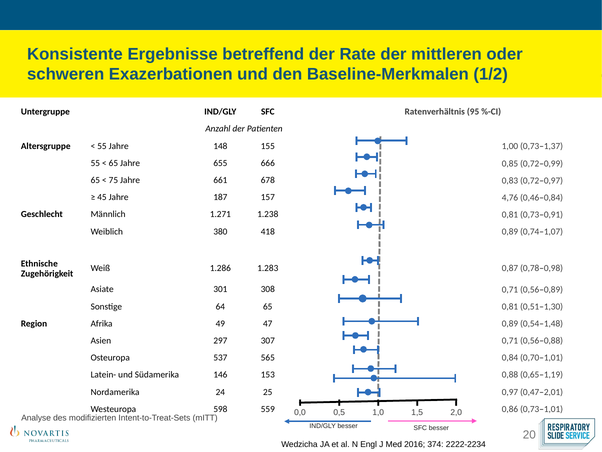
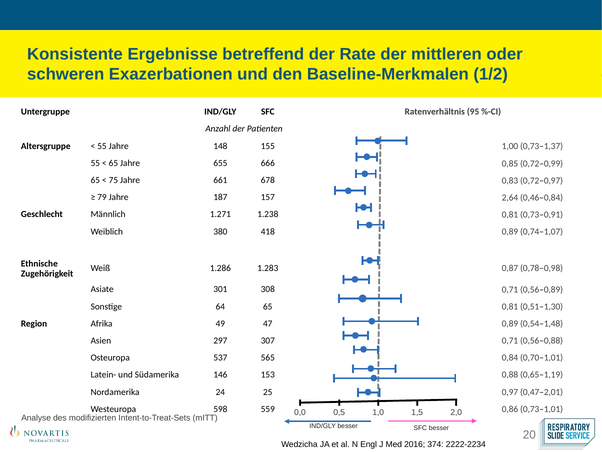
45: 45 -> 79
4,76: 4,76 -> 2,64
